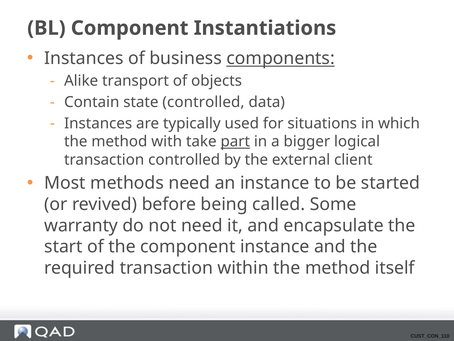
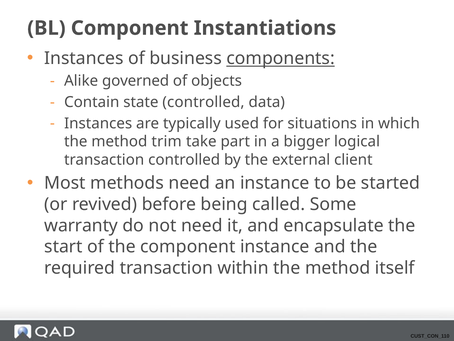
transport: transport -> governed
with: with -> trim
part underline: present -> none
